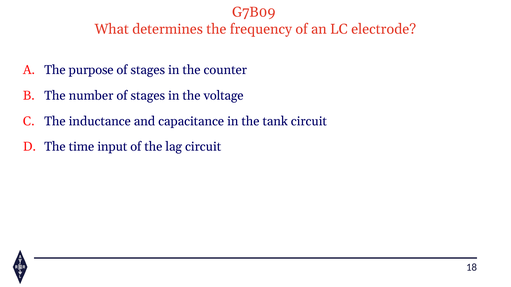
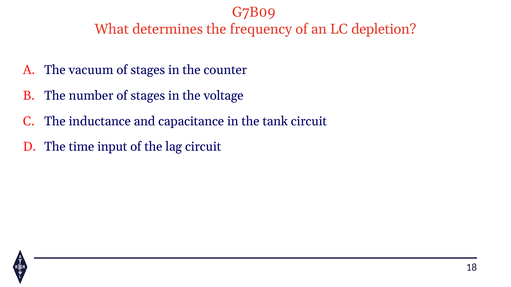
electrode: electrode -> depletion
purpose: purpose -> vacuum
